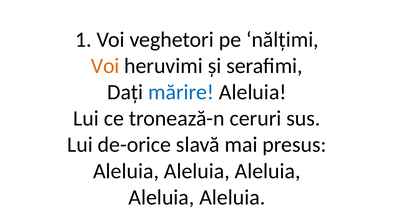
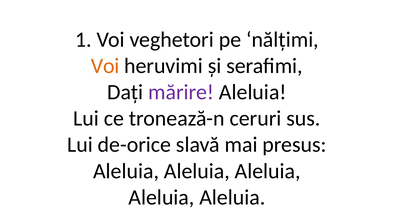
mărire colour: blue -> purple
